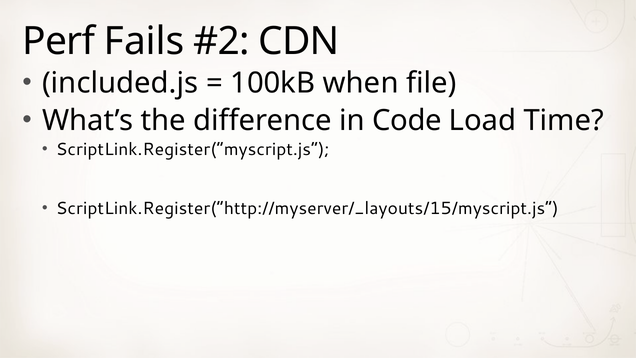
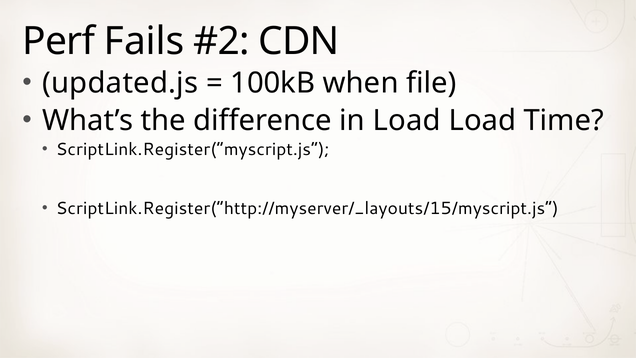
included.js: included.js -> updated.js
in Code: Code -> Load
